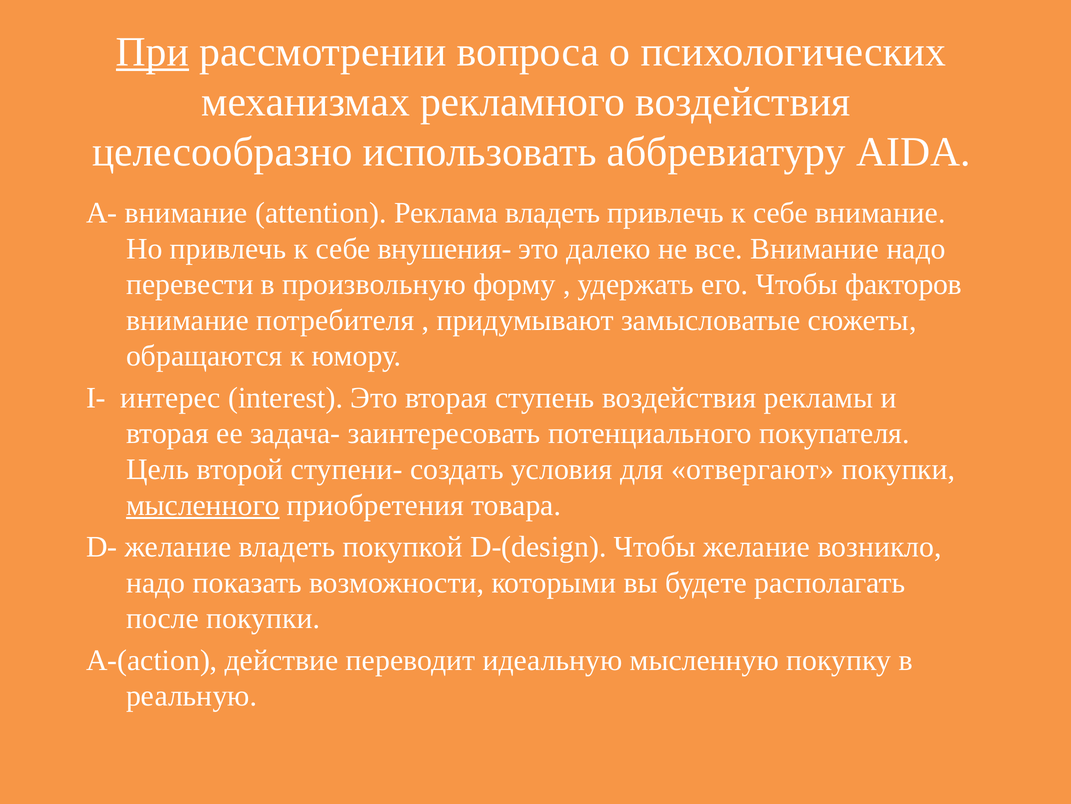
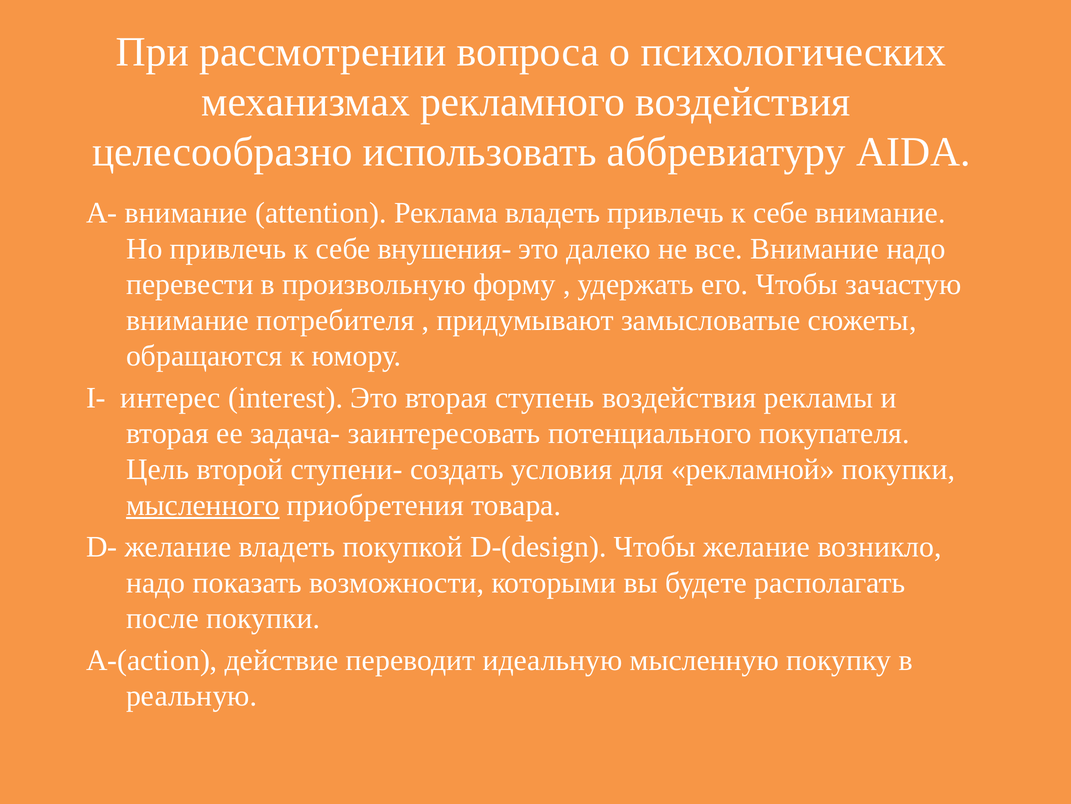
При underline: present -> none
факторов: факторов -> зачастую
отвергают: отвергают -> рекламной
